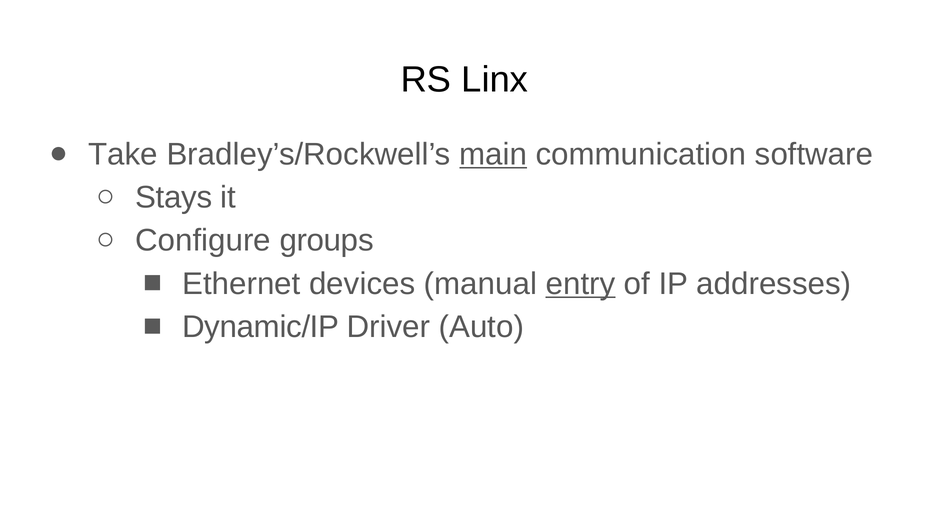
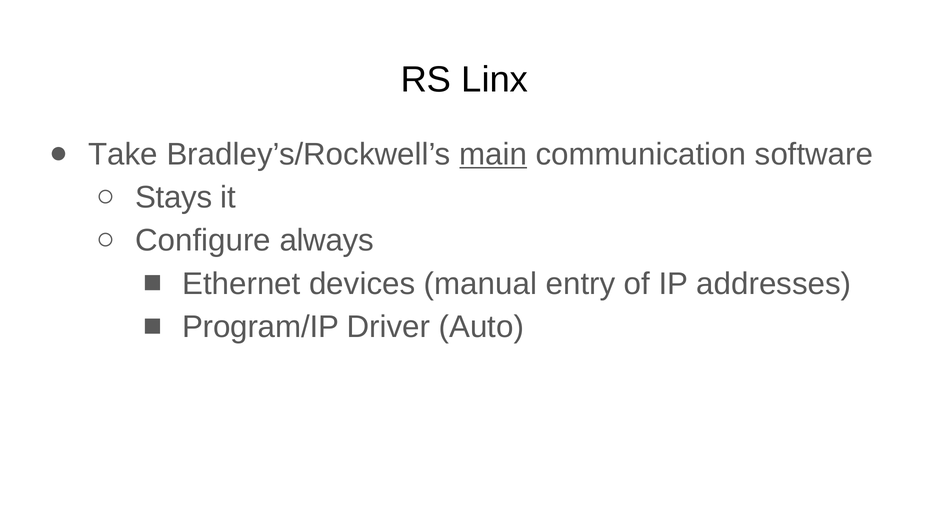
groups: groups -> always
entry underline: present -> none
Dynamic/IP: Dynamic/IP -> Program/IP
